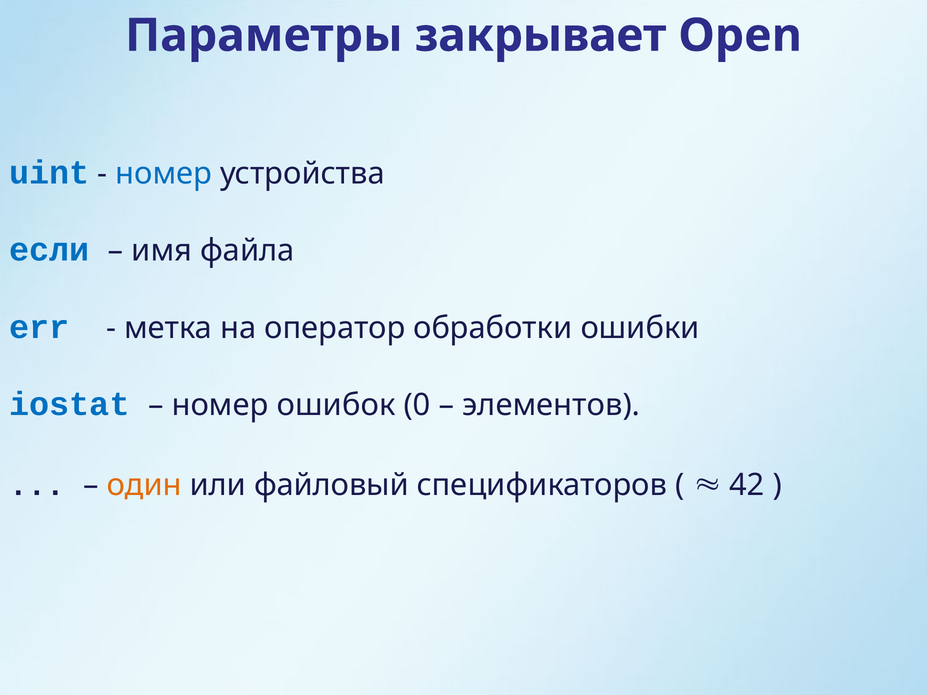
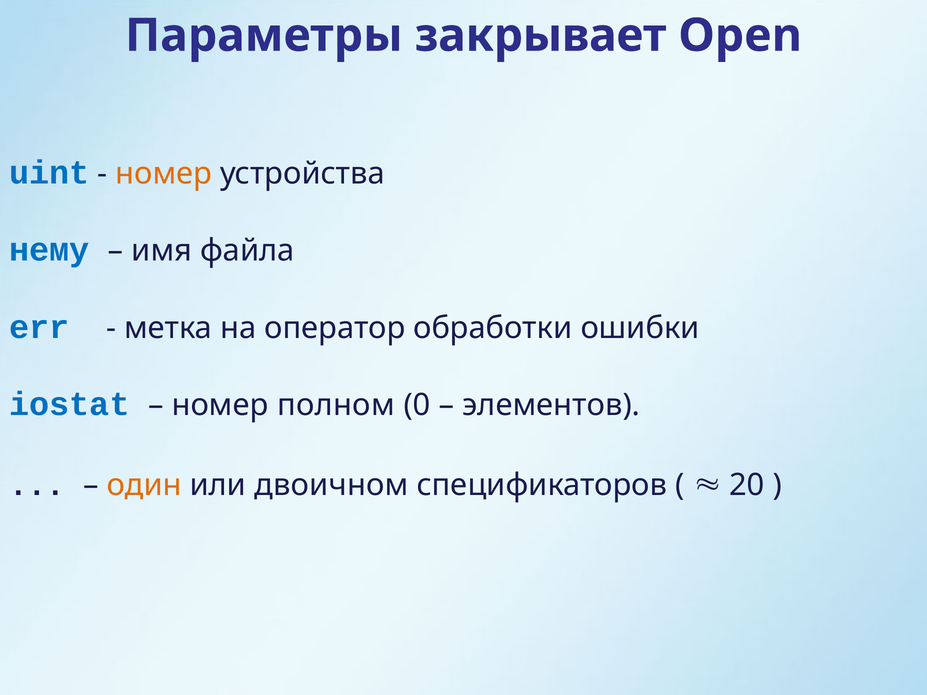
номер at (164, 174) colour: blue -> orange
если: если -> нему
ошибок: ошибок -> полном
файловый: файловый -> двоичном
42: 42 -> 20
